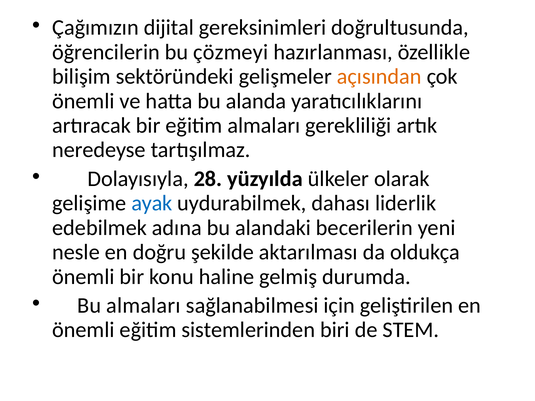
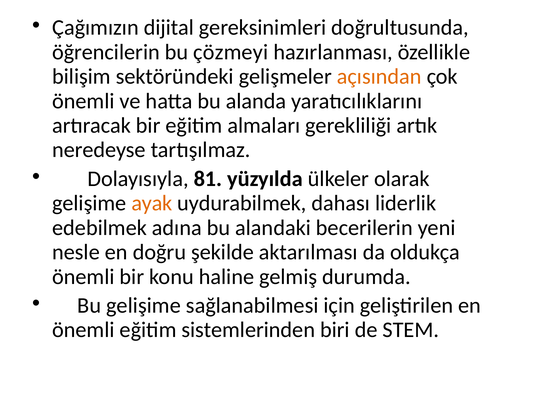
28: 28 -> 81
ayak colour: blue -> orange
Bu almaları: almaları -> gelişime
